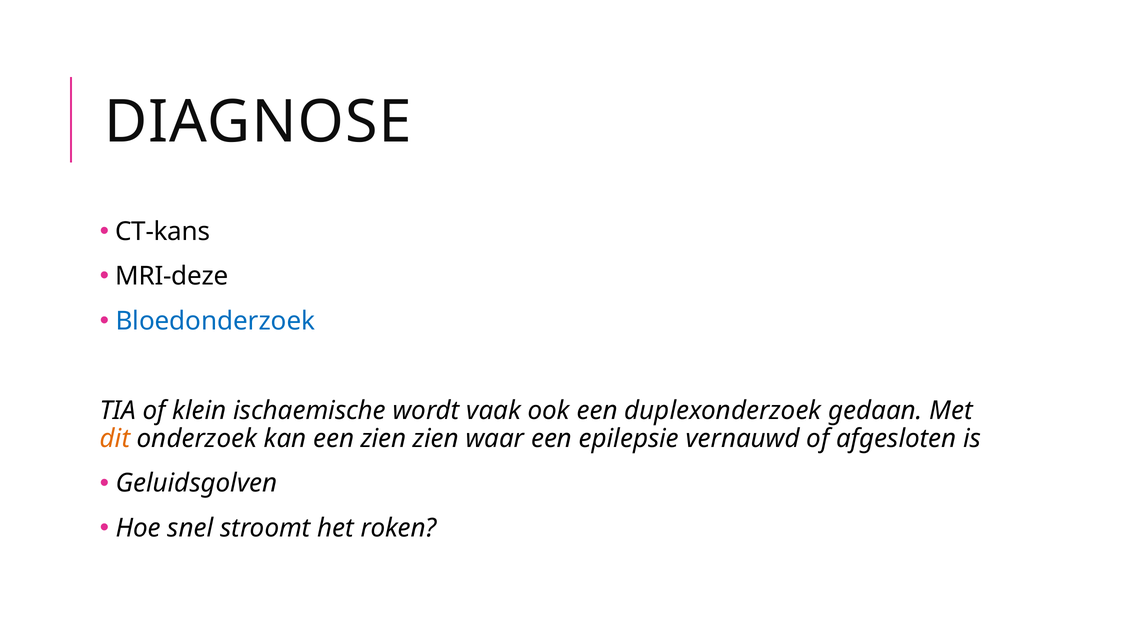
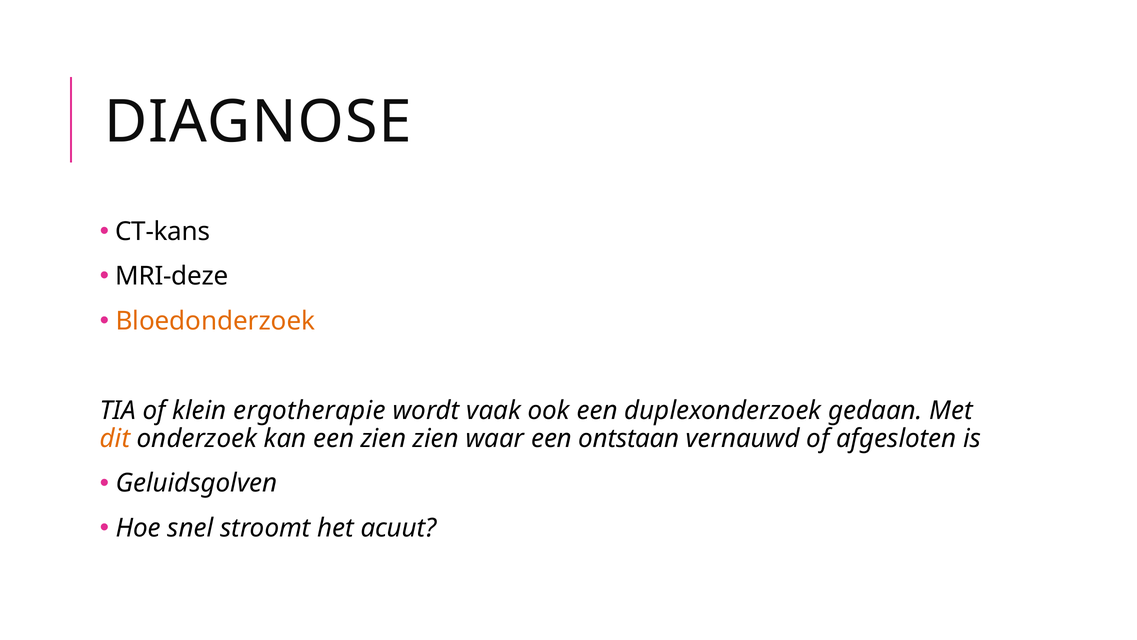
Bloedonderzoek colour: blue -> orange
ischaemische: ischaemische -> ergotherapie
epilepsie: epilepsie -> ontstaan
roken: roken -> acuut
